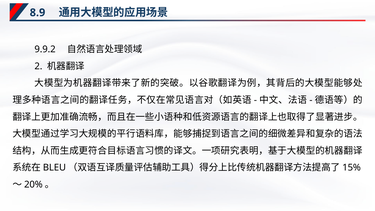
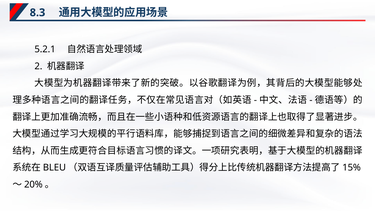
8.9: 8.9 -> 8.3
9.9.2: 9.9.2 -> 5.2.1
